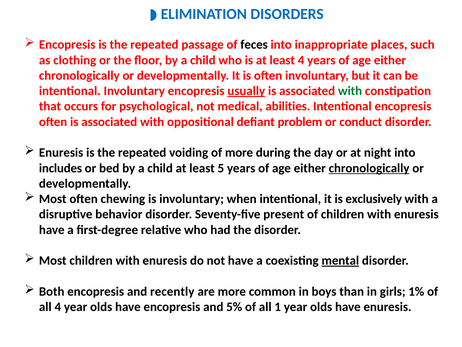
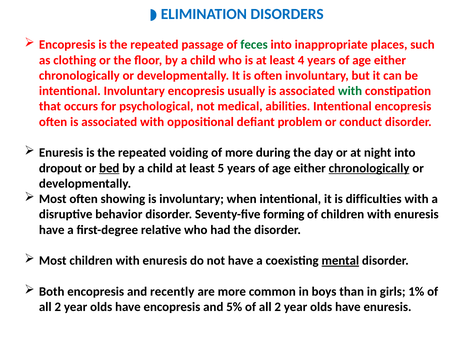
feces colour: black -> green
usually underline: present -> none
includes: includes -> dropout
bed underline: none -> present
chewing: chewing -> showing
exclusively: exclusively -> difficulties
present: present -> forming
4 at (58, 307): 4 -> 2
5% of all 1: 1 -> 2
